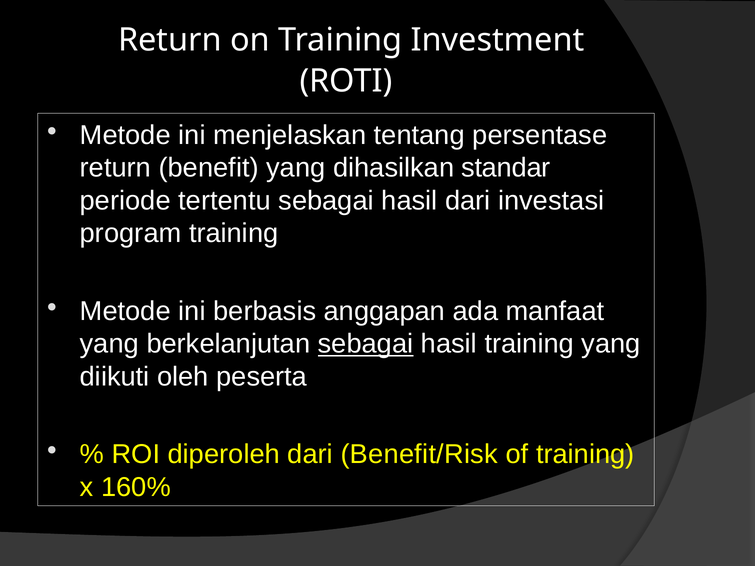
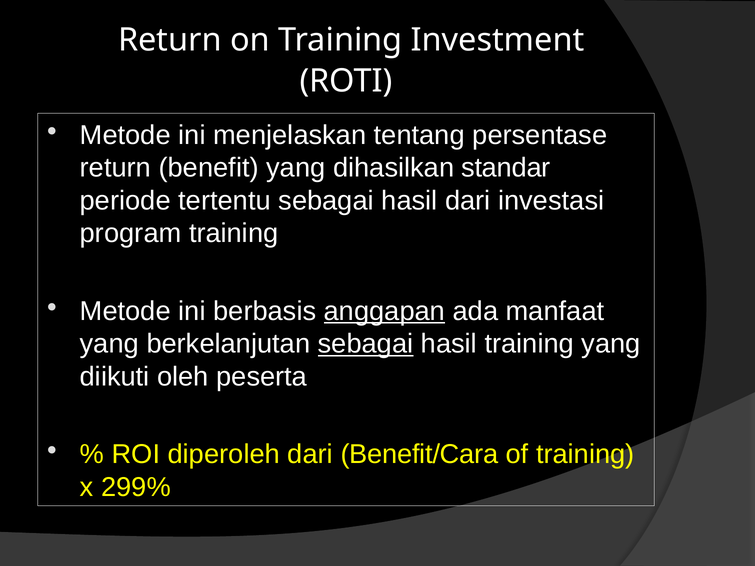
anggapan underline: none -> present
Benefit/Risk: Benefit/Risk -> Benefit/Cara
160%: 160% -> 299%
